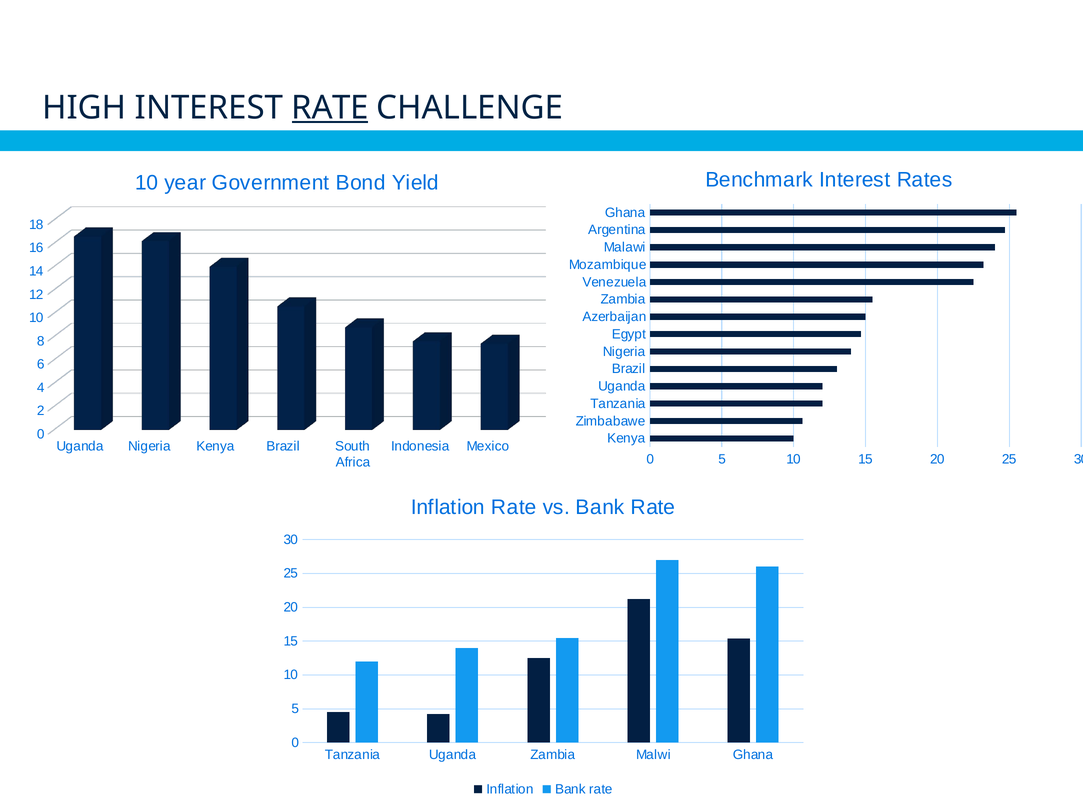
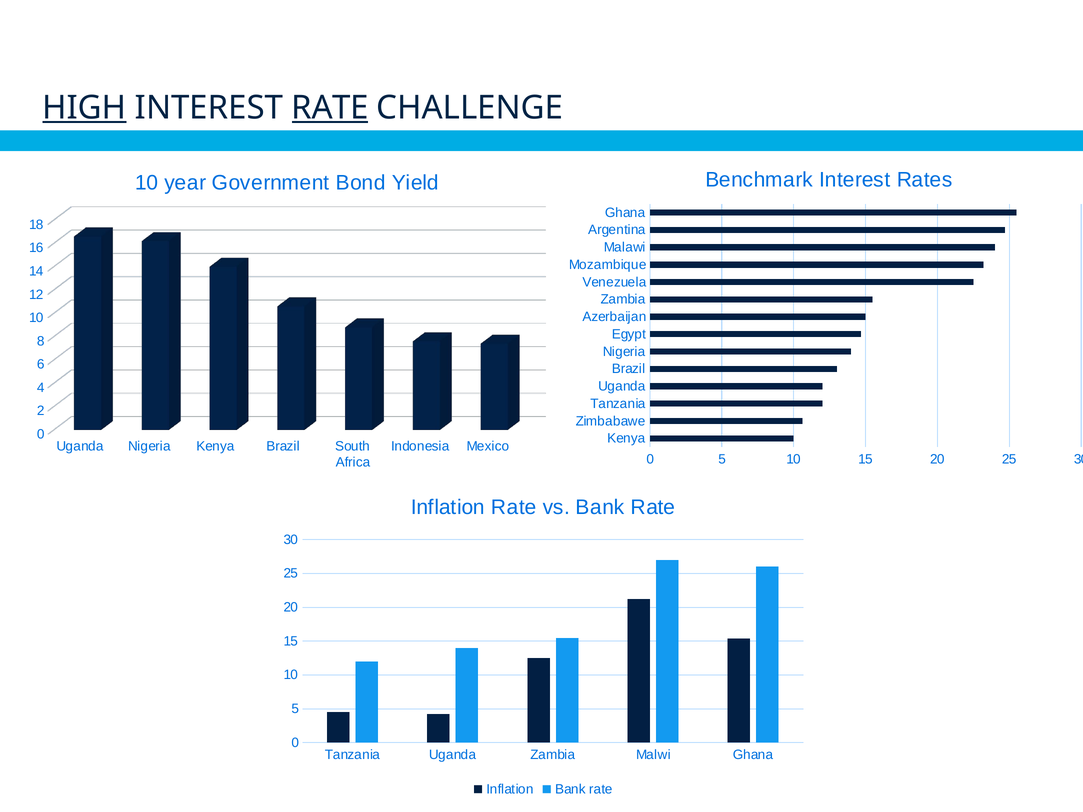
HIGH underline: none -> present
